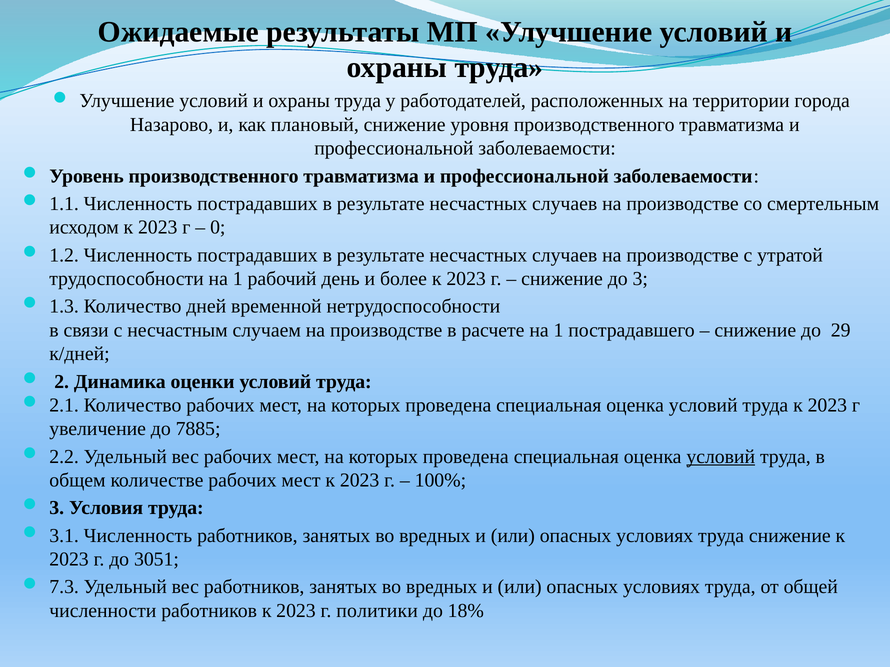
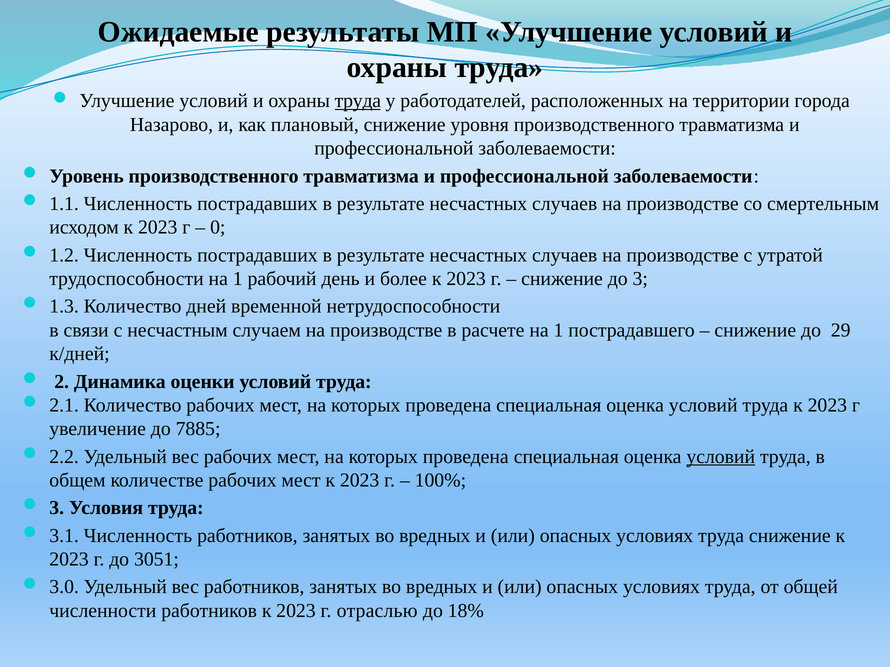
труда at (358, 101) underline: none -> present
7.3: 7.3 -> 3.0
политики: политики -> отраслью
